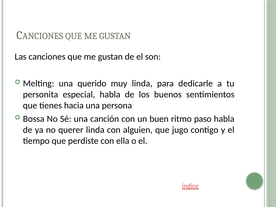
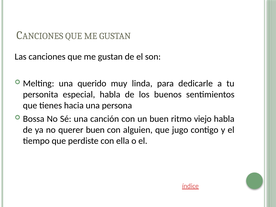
paso: paso -> viejo
querer linda: linda -> buen
